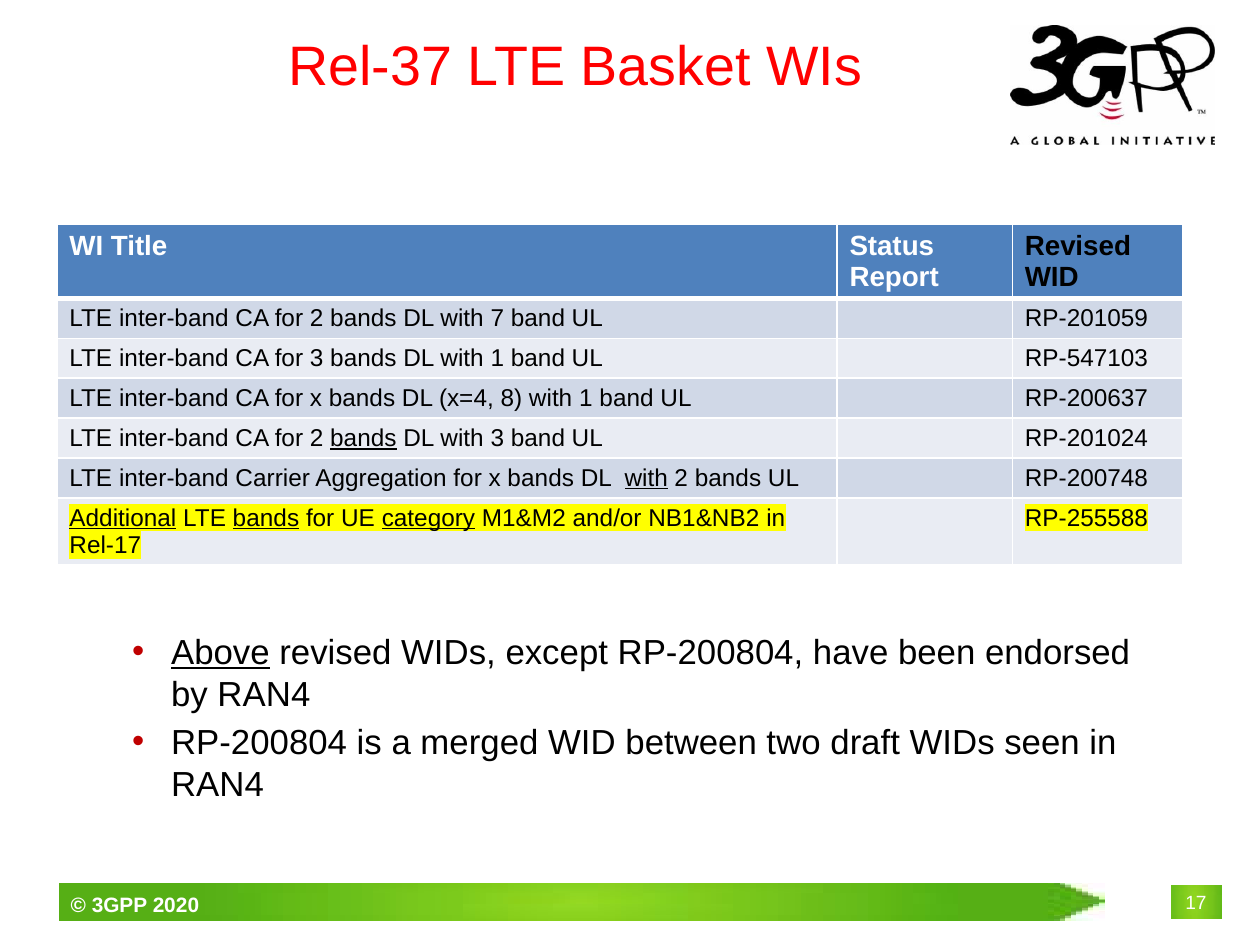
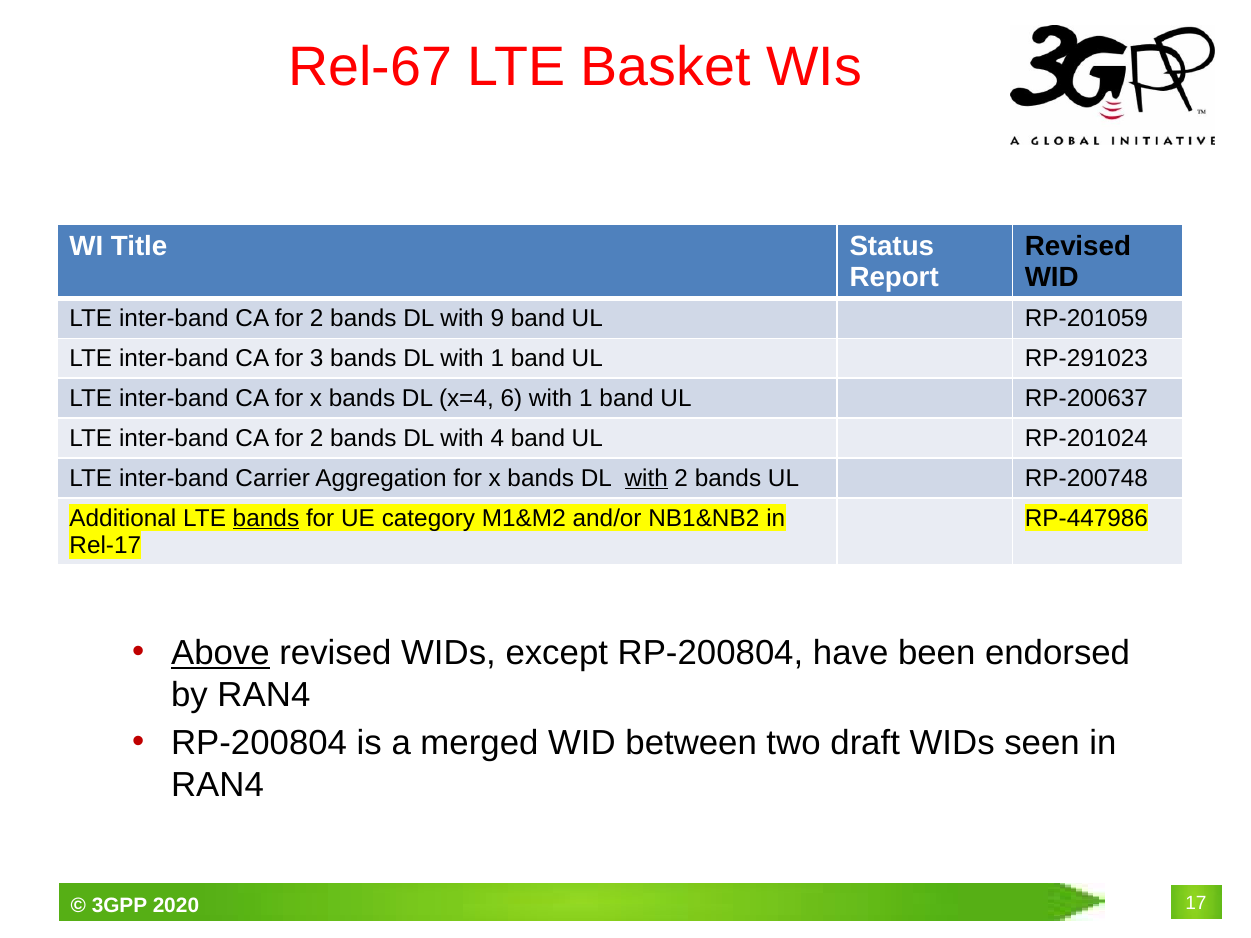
Rel-37: Rel-37 -> Rel-67
7: 7 -> 9
RP-547103: RP-547103 -> RP-291023
8: 8 -> 6
bands at (363, 438) underline: present -> none
with 3: 3 -> 4
Additional underline: present -> none
category underline: present -> none
RP-255588: RP-255588 -> RP-447986
